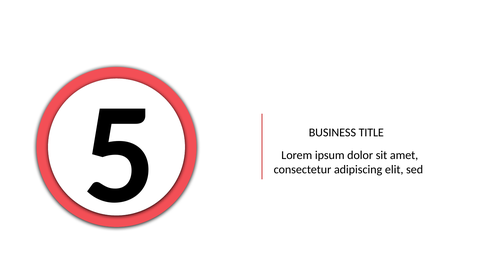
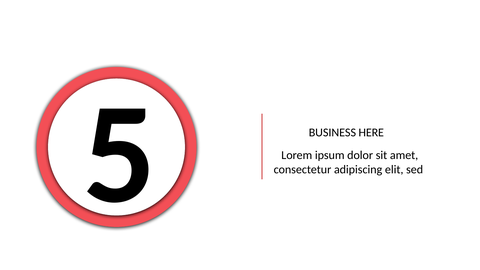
TITLE: TITLE -> HERE
